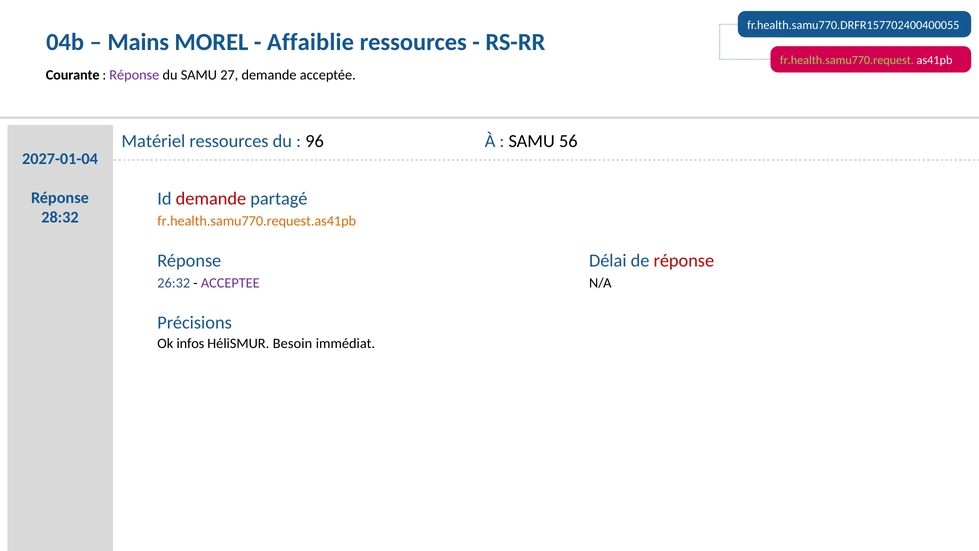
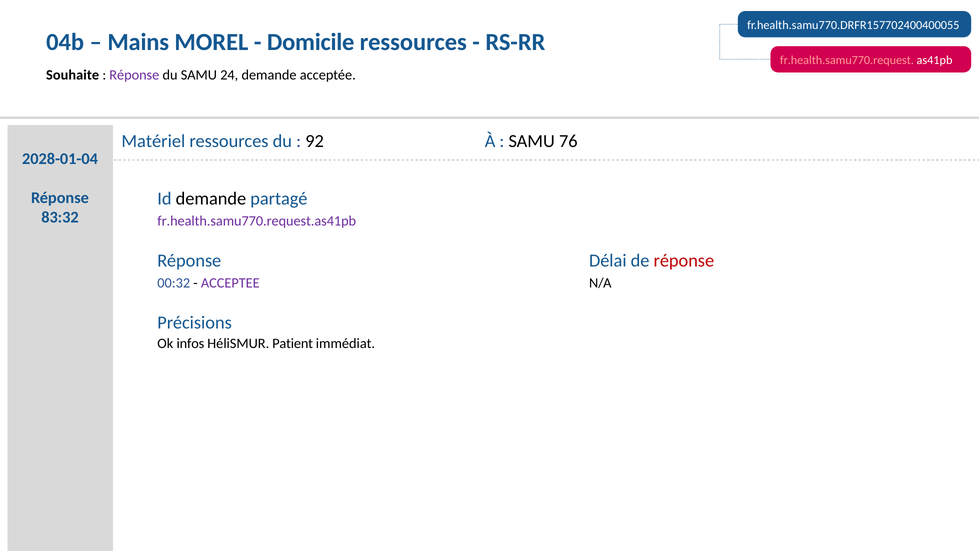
Affaiblie: Affaiblie -> Domicile
fr.health.samu770.request colour: light green -> pink
Courante: Courante -> Souhaite
27: 27 -> 24
96: 96 -> 92
56: 56 -> 76
2027-01-04: 2027-01-04 -> 2028-01-04
demande at (211, 198) colour: red -> black
28:32: 28:32 -> 83:32
fr.health.samu770.request.as41pb colour: orange -> purple
26:32: 26:32 -> 00:32
Besoin: Besoin -> Patient
